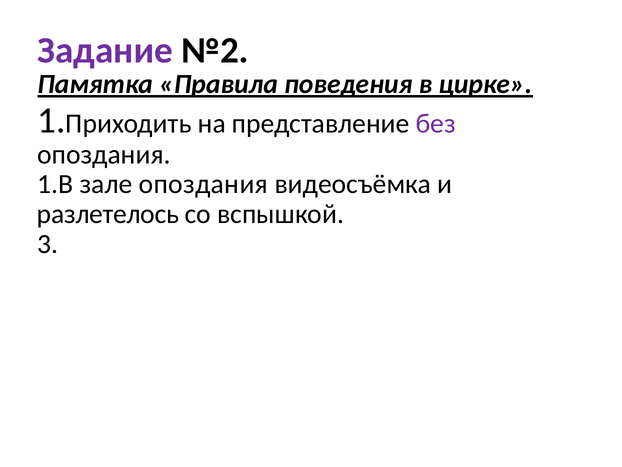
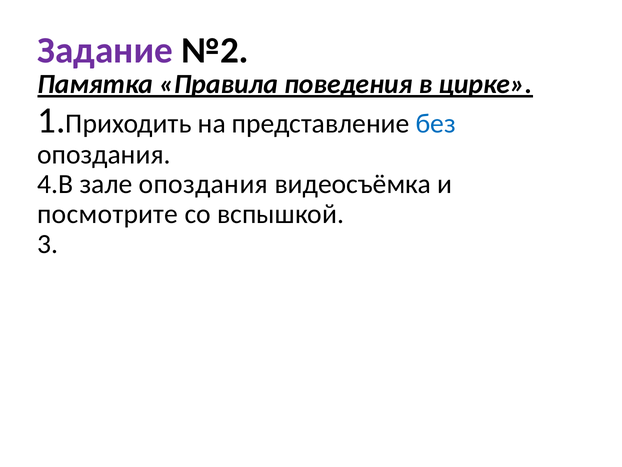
без colour: purple -> blue
1.В: 1.В -> 4.В
разлетелось: разлетелось -> посмотрите
